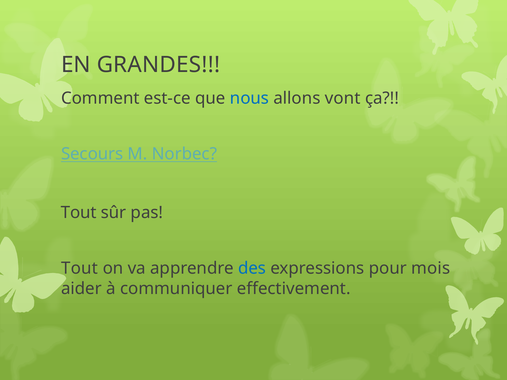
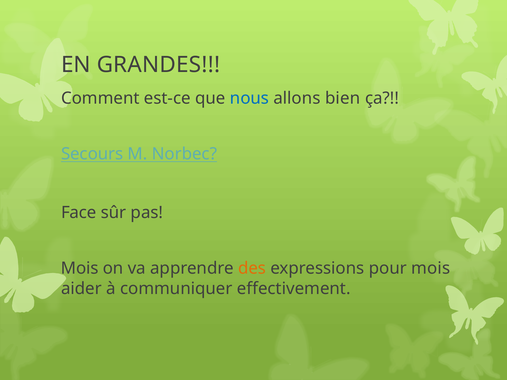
vont: vont -> bien
Tout at (79, 213): Tout -> Face
Tout at (80, 268): Tout -> Mois
des colour: blue -> orange
